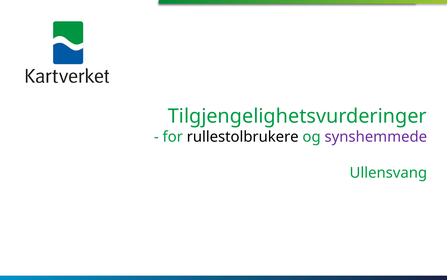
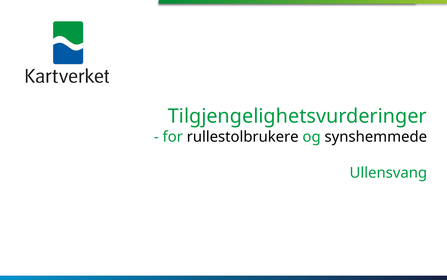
synshemmede colour: purple -> black
